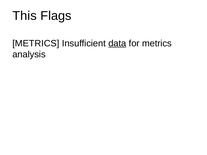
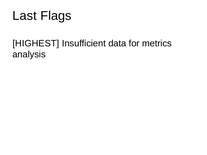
This: This -> Last
METRICS at (36, 43): METRICS -> HIGHEST
data underline: present -> none
